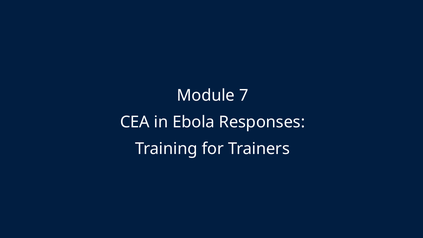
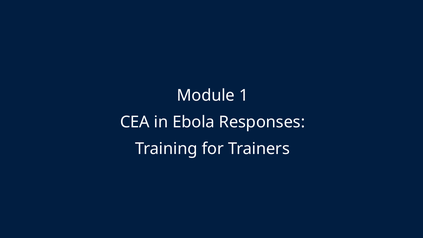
7: 7 -> 1
